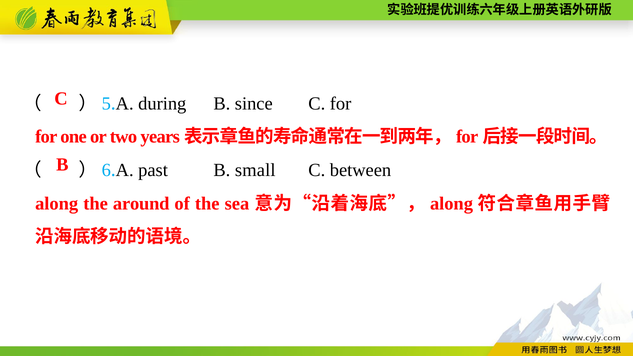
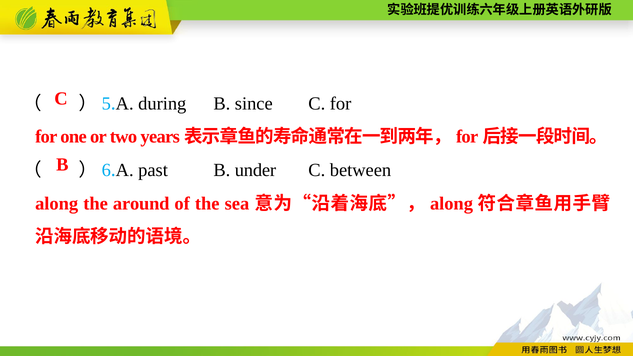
small: small -> under
